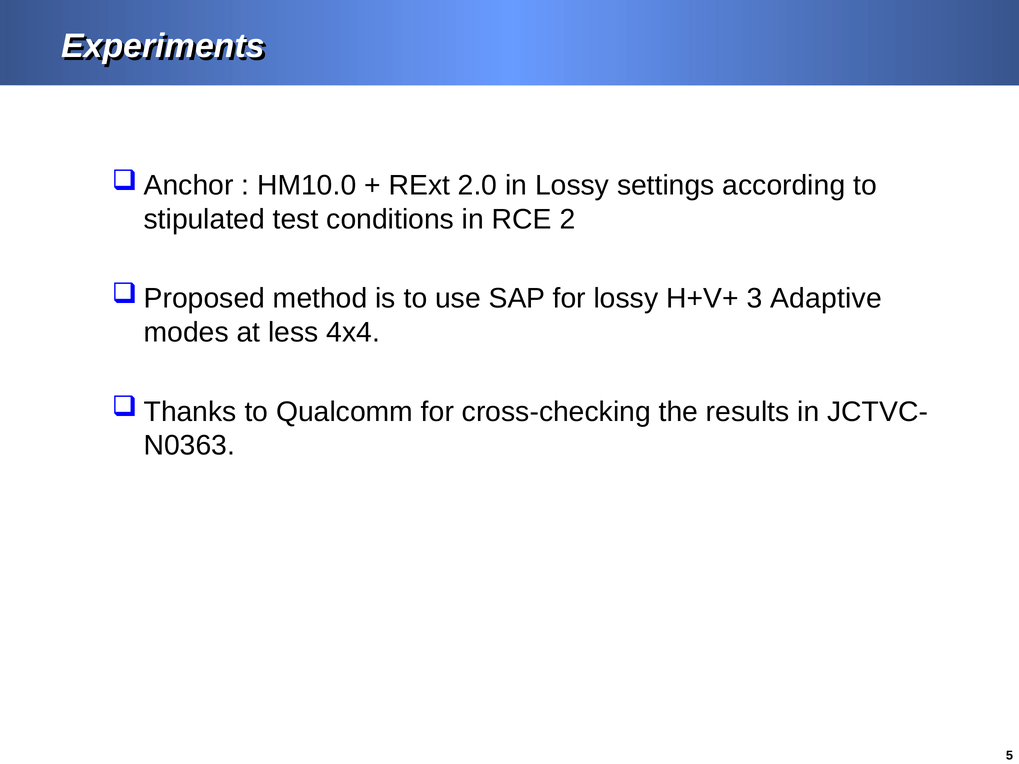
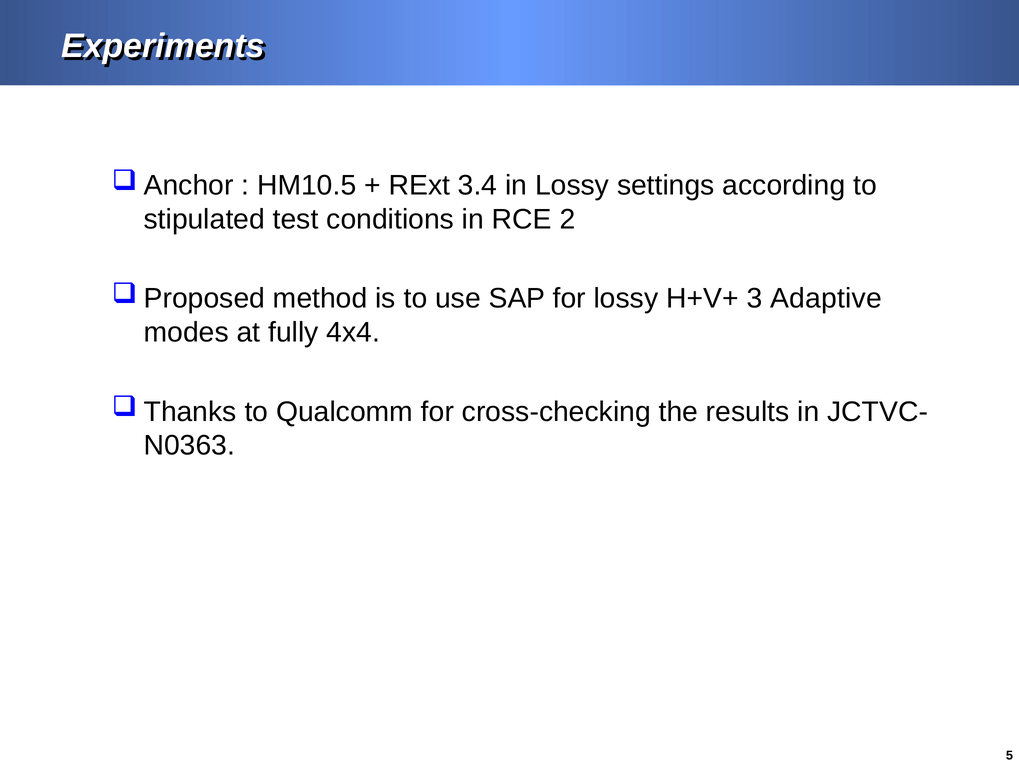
HM10.0: HM10.0 -> HM10.5
2.0: 2.0 -> 3.4
less: less -> fully
